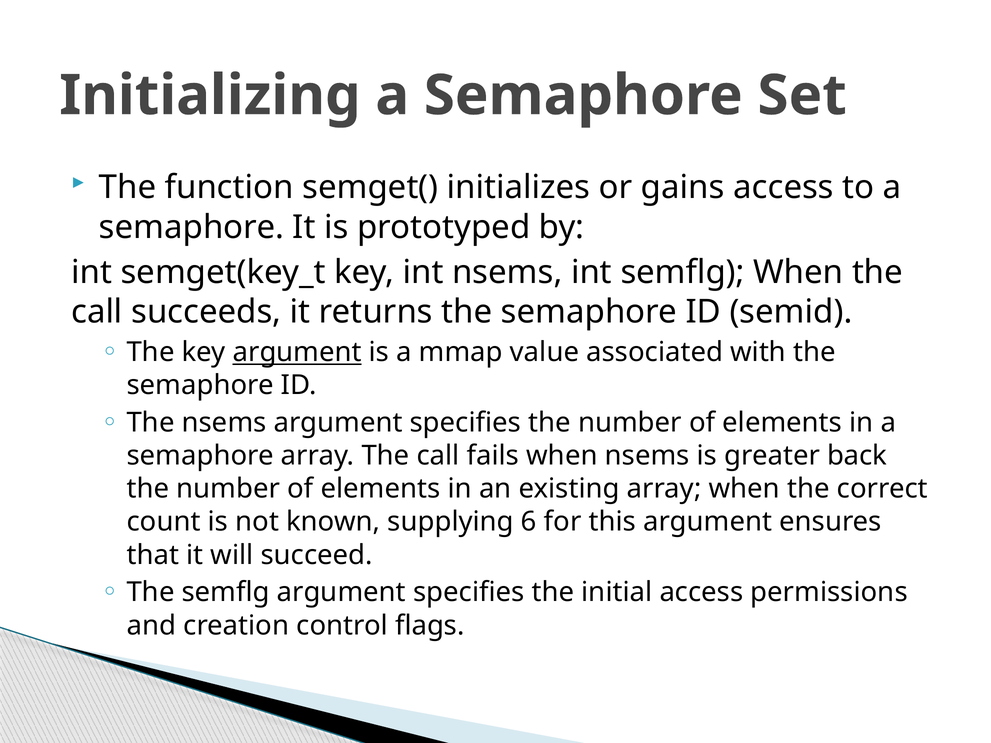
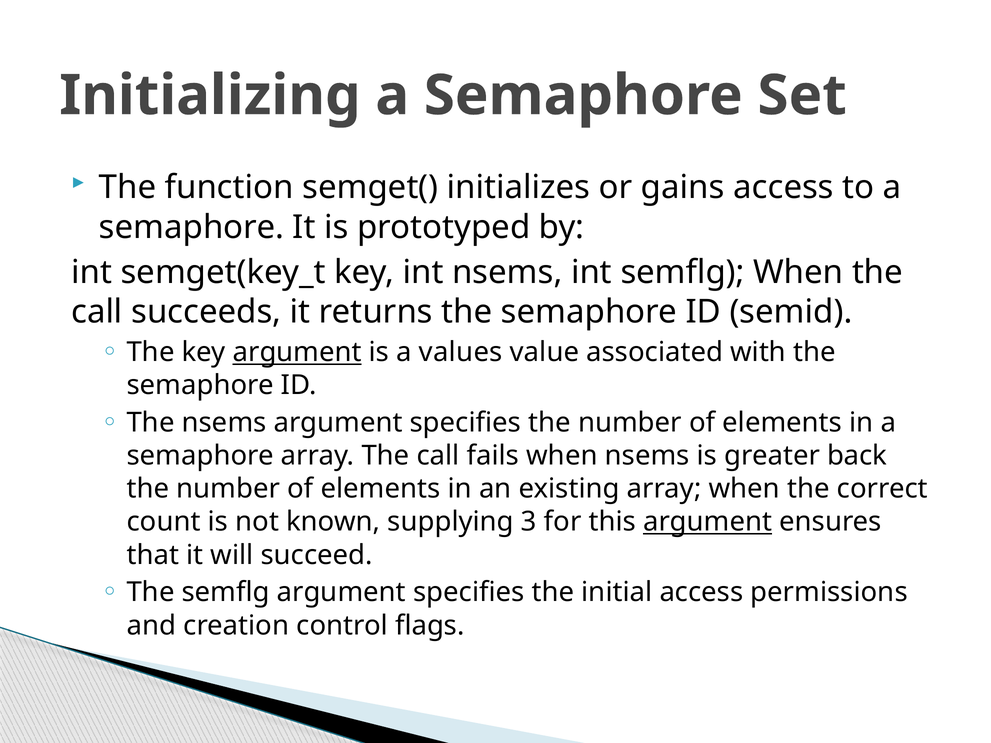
mmap: mmap -> values
6: 6 -> 3
argument at (708, 522) underline: none -> present
